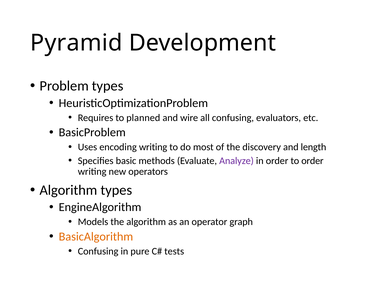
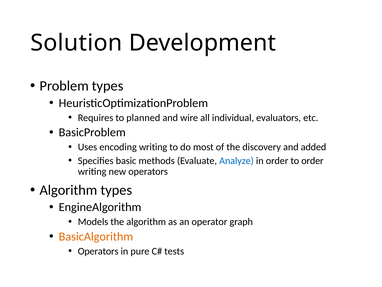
Pyramid: Pyramid -> Solution
all confusing: confusing -> individual
length: length -> added
Analyze colour: purple -> blue
Confusing at (98, 251): Confusing -> Operators
